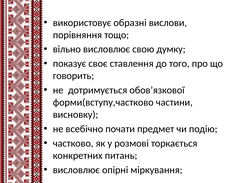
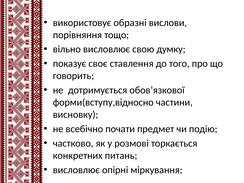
форми(вступу,частково: форми(вступу,частково -> форми(вступу,відносно
